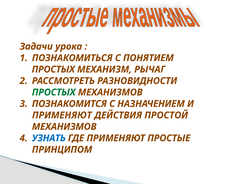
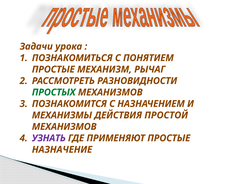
ПРОСТЫХ at (53, 69): ПРОСТЫХ -> ПРОСТЫЕ
ПРИМЕНЯЮТ at (62, 115): ПРИМЕНЯЮТ -> МЕХАНИЗМЫ
УЗНАТЬ colour: blue -> purple
ПРИНЦИПОМ: ПРИНЦИПОМ -> НАЗНАЧЕНИЕ
